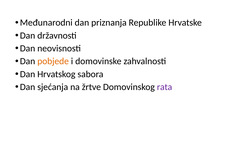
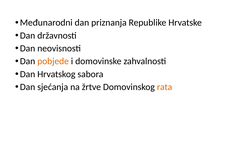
rata colour: purple -> orange
